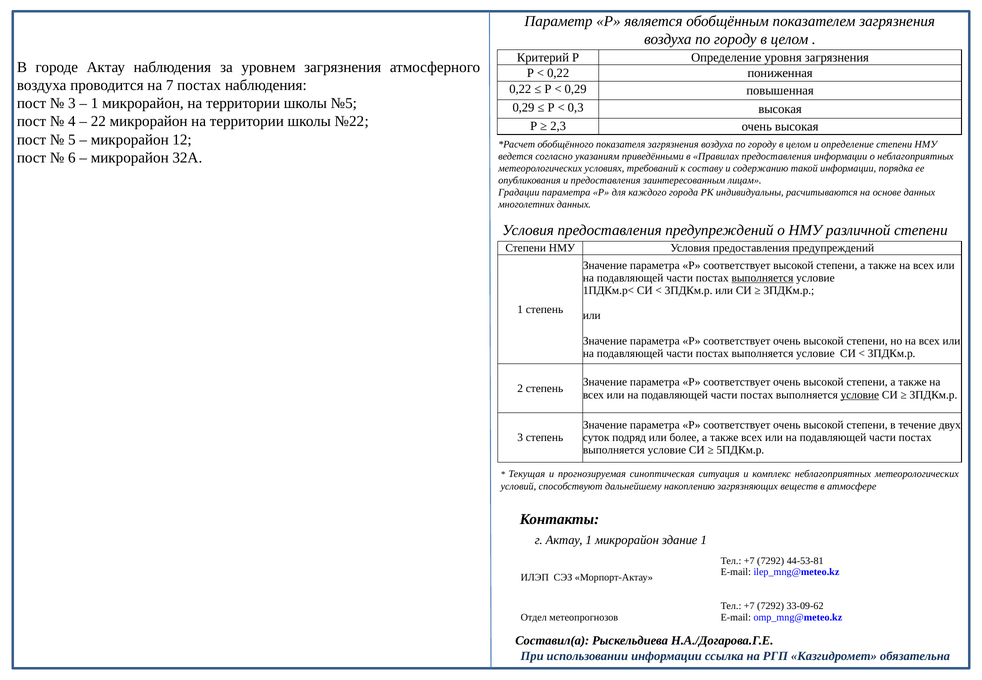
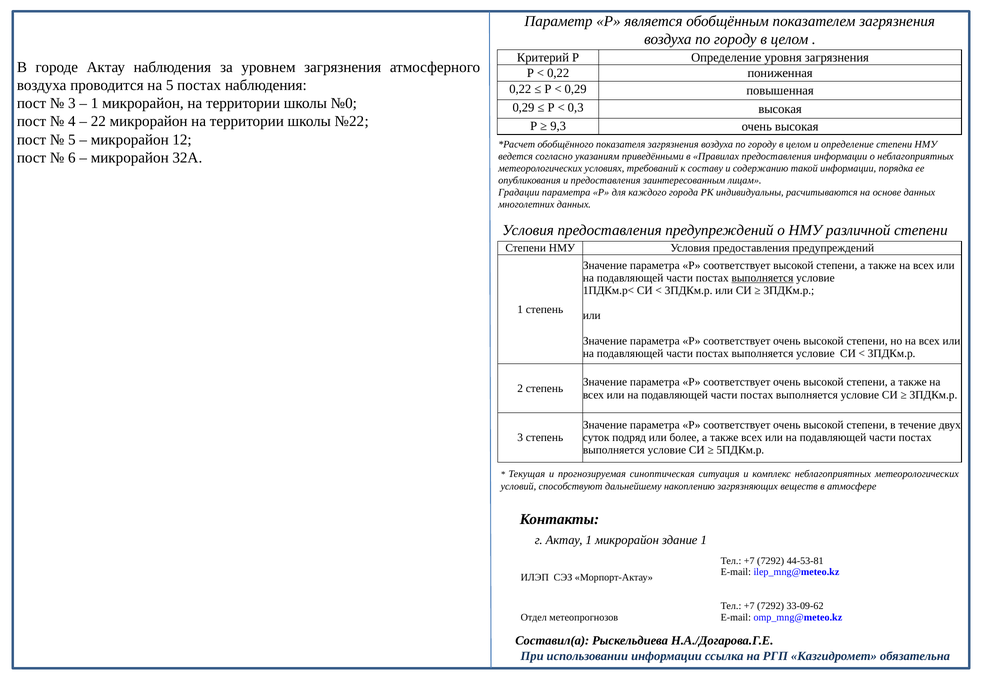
на 7: 7 -> 5
№5: №5 -> №0
2,3: 2,3 -> 9,3
условие at (860, 395) underline: present -> none
